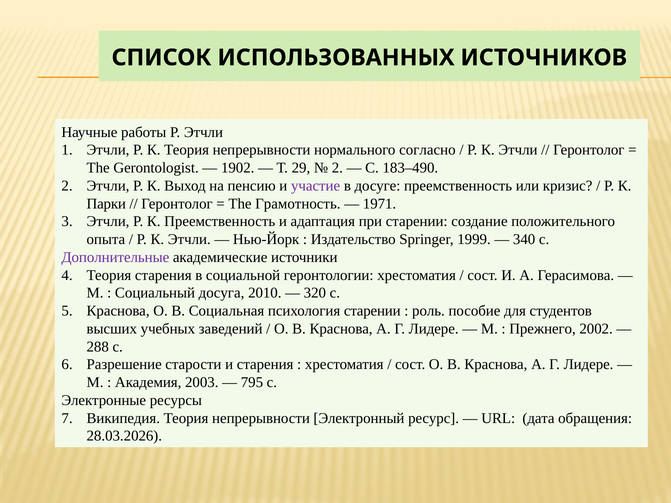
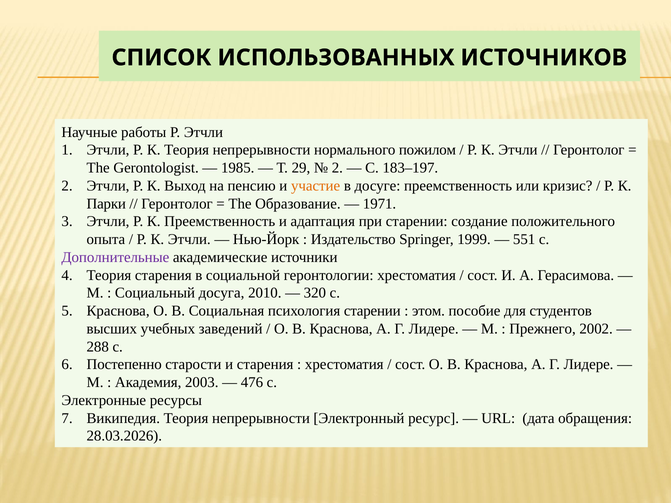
согласно: согласно -> пожилом
1902: 1902 -> 1985
183–490: 183–490 -> 183–197
участие colour: purple -> orange
Грамотность: Грамотность -> Образование
340: 340 -> 551
роль: роль -> этом
Разрешение: Разрешение -> Постепенно
795: 795 -> 476
